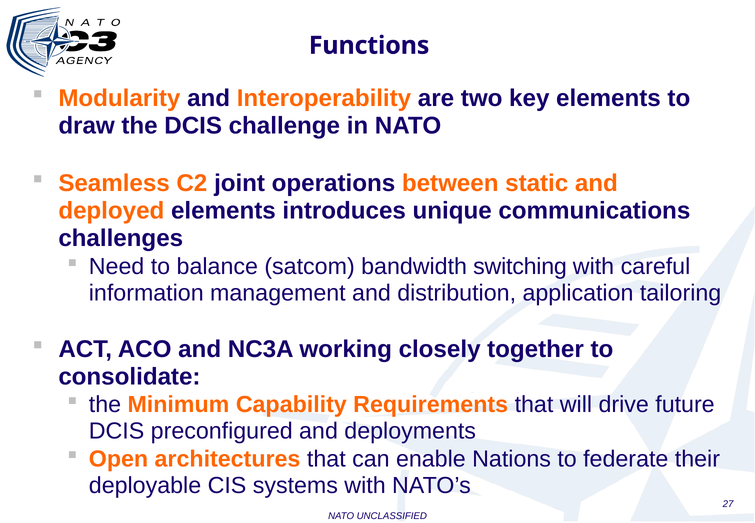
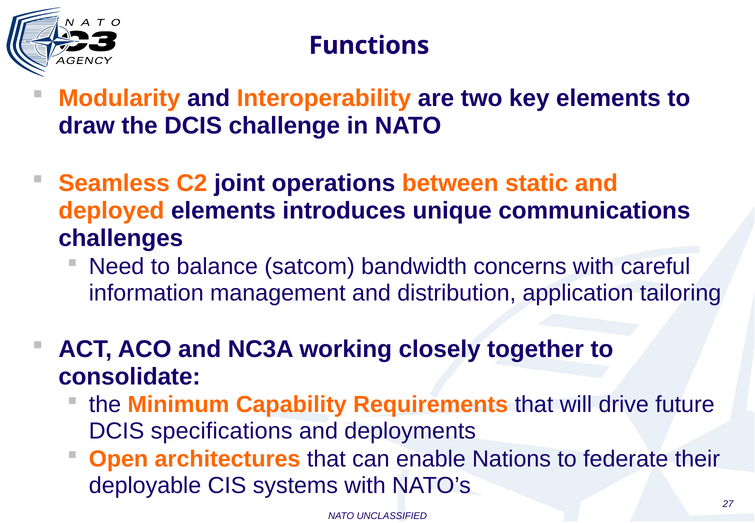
switching: switching -> concerns
preconfigured: preconfigured -> specifications
